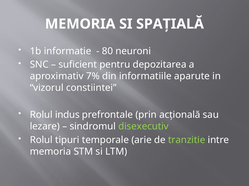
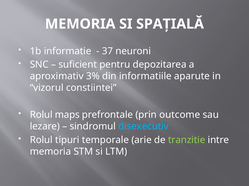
80: 80 -> 37
7%: 7% -> 3%
indus: indus -> maps
acţională: acţională -> outcome
disexecutiv colour: light green -> light blue
